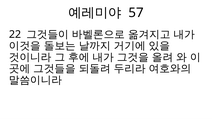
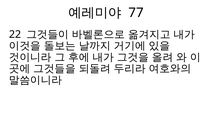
57: 57 -> 77
